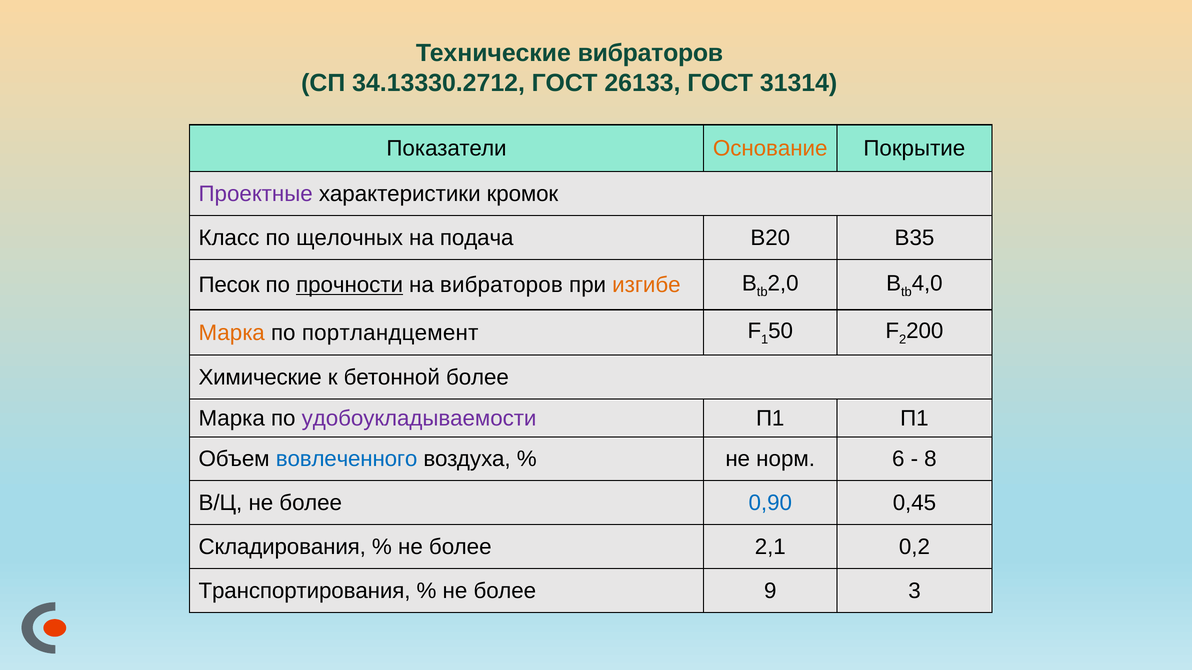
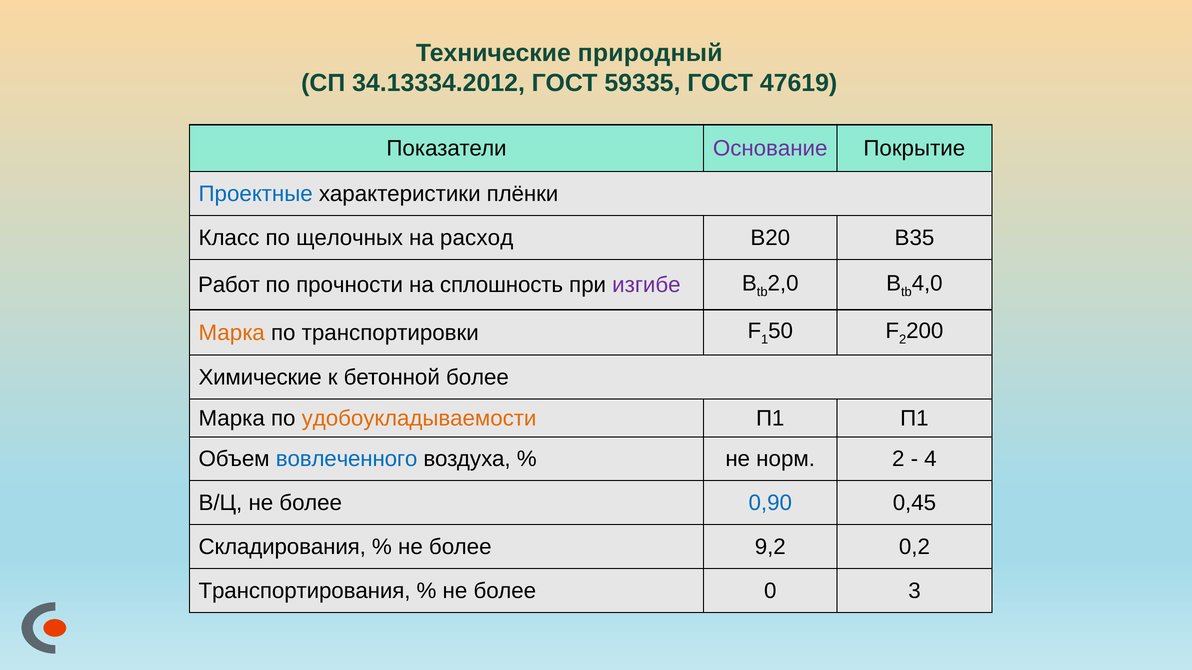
Технические вибраторов: вибраторов -> природный
34.13330.2712: 34.13330.2712 -> 34.13334.2012
26133: 26133 -> 59335
31314: 31314 -> 47619
Основание colour: orange -> purple
Проектные colour: purple -> blue
кромок: кромок -> плёнки
подача: подача -> расход
Песок: Песок -> Работ
прочности underline: present -> none
на вибраторов: вибраторов -> сплошность
изгибе colour: orange -> purple
портландцемент: портландцемент -> транспортировки
удобоукладываемости colour: purple -> orange
норм 6: 6 -> 2
8: 8 -> 4
2,1: 2,1 -> 9,2
9: 9 -> 0
